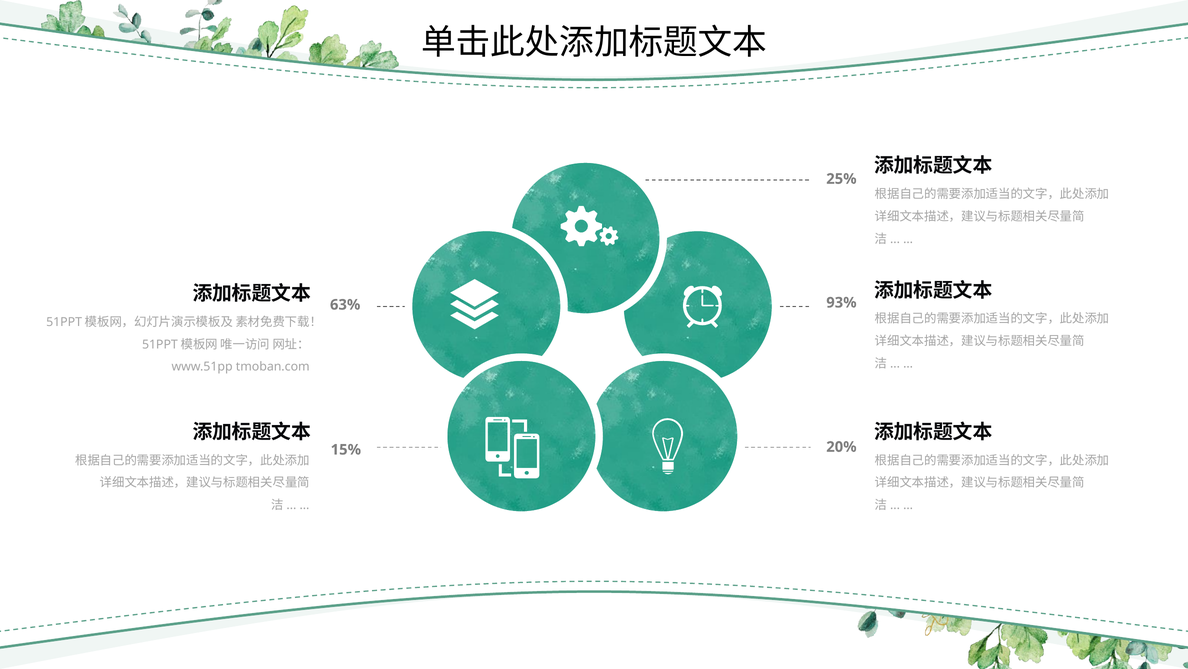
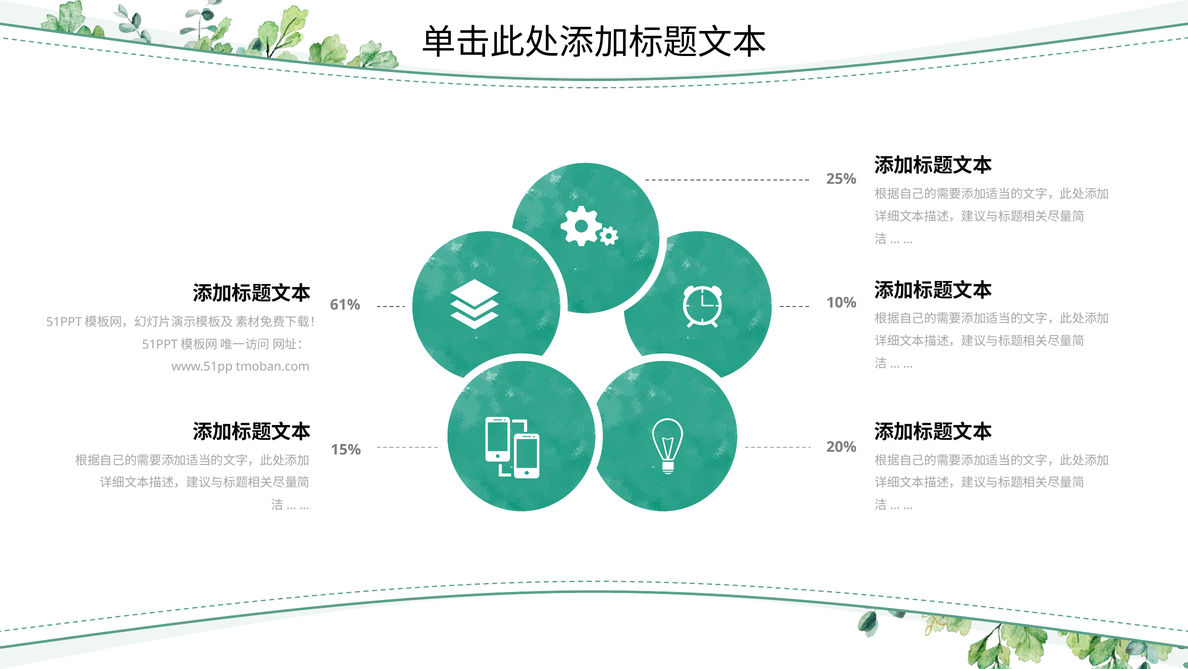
93%: 93% -> 10%
63%: 63% -> 61%
